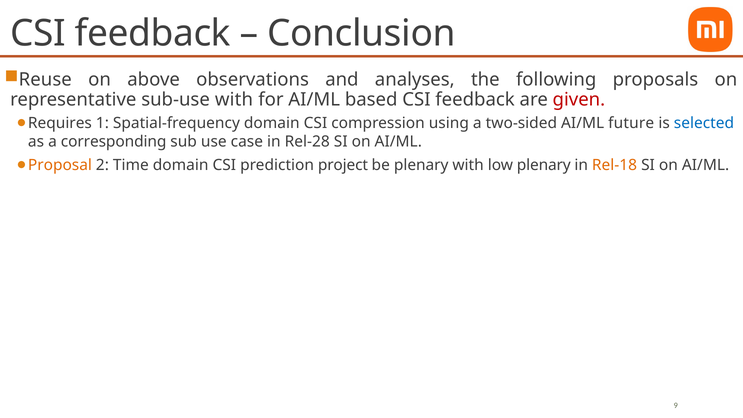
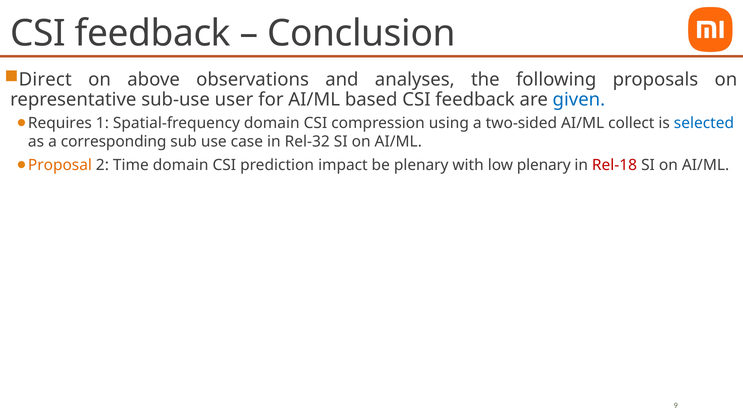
Reuse: Reuse -> Direct
sub-use with: with -> user
given colour: red -> blue
future: future -> collect
Rel-28: Rel-28 -> Rel-32
project: project -> impact
Rel-18 colour: orange -> red
